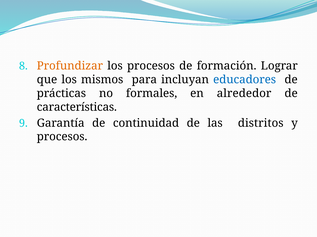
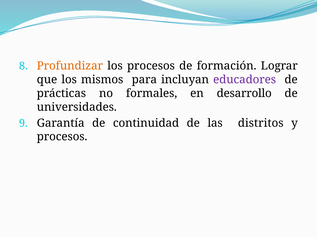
educadores colour: blue -> purple
alrededor: alrededor -> desarrollo
características: características -> universidades
